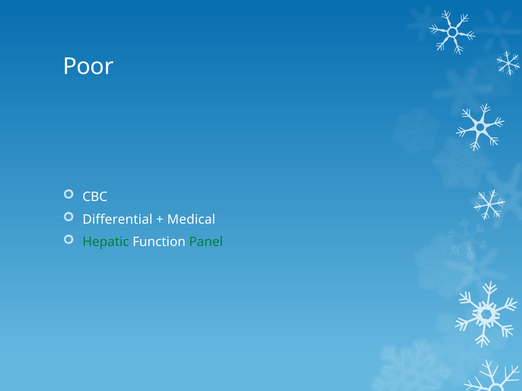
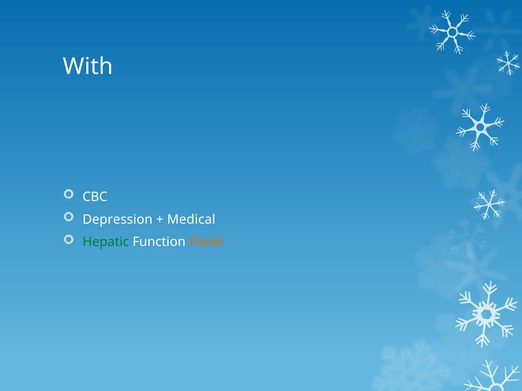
Poor: Poor -> With
Differential: Differential -> Depression
Panel colour: green -> orange
